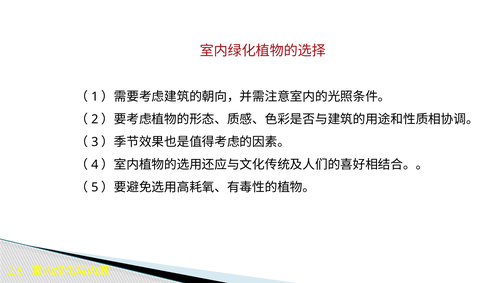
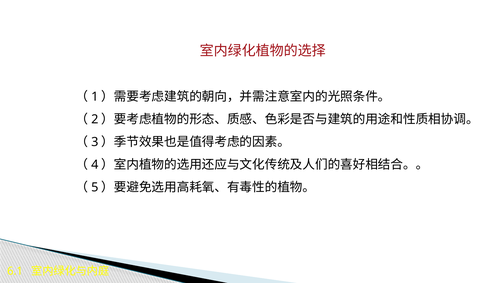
2.6: 2.6 -> 6.1
